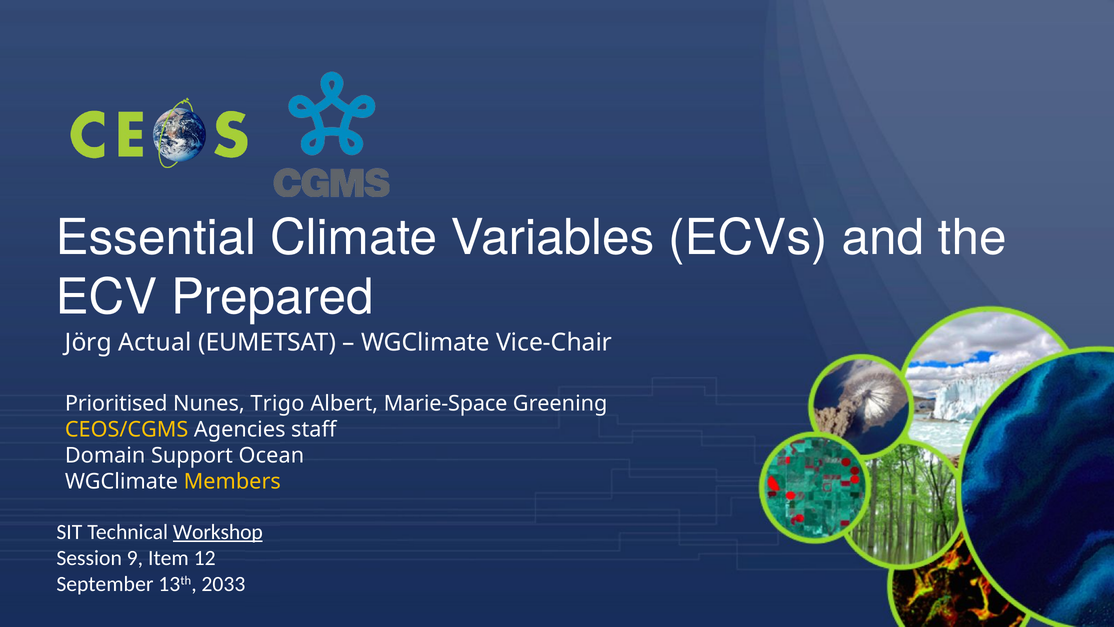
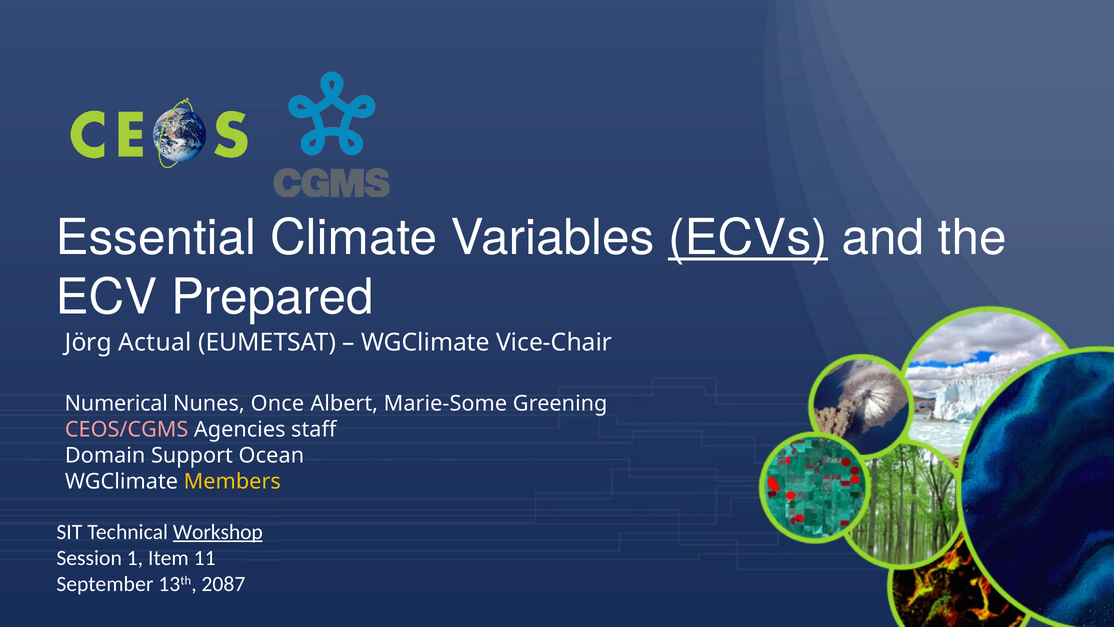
ECVs underline: none -> present
Prioritised: Prioritised -> Numerical
Trigo: Trigo -> Once
Marie-Space: Marie-Space -> Marie-Some
CEOS/CGMS colour: yellow -> pink
9: 9 -> 1
12: 12 -> 11
2033: 2033 -> 2087
